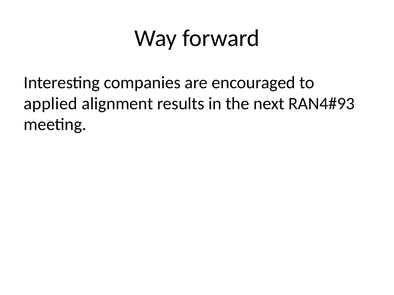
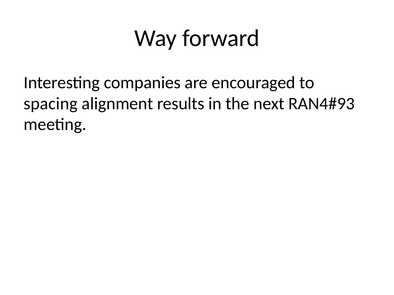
applied: applied -> spacing
